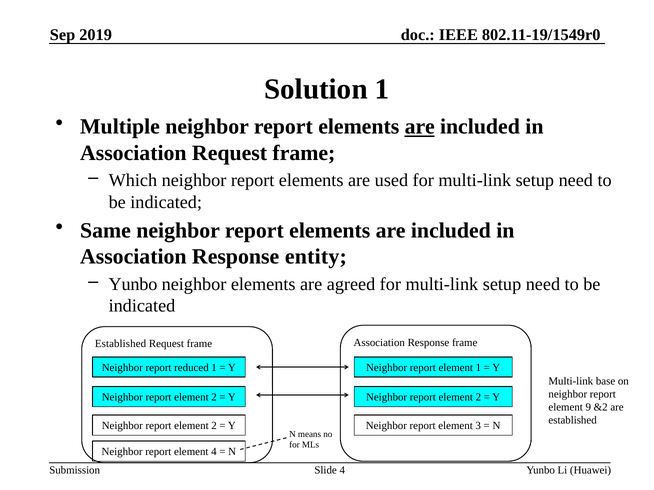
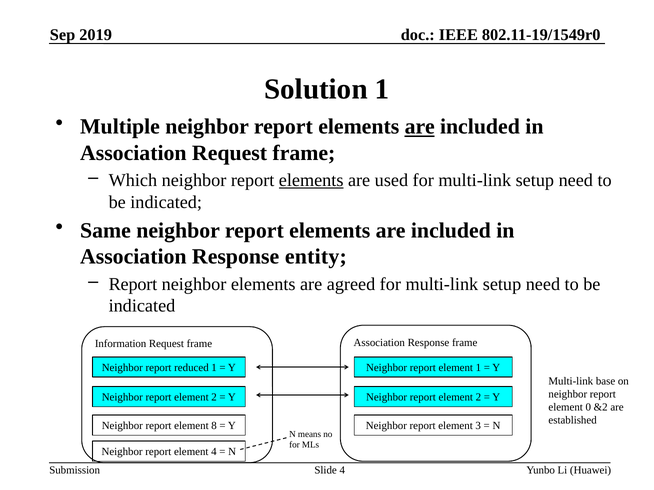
elements at (311, 180) underline: none -> present
Yunbo at (133, 284): Yunbo -> Report
Established at (121, 344): Established -> Information
9: 9 -> 0
2 at (214, 426): 2 -> 8
